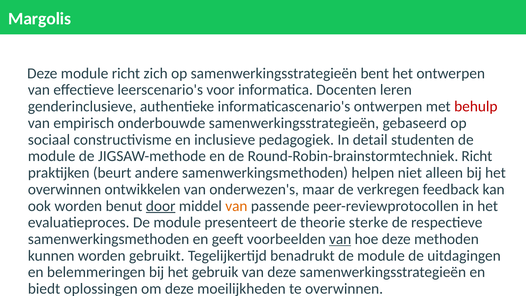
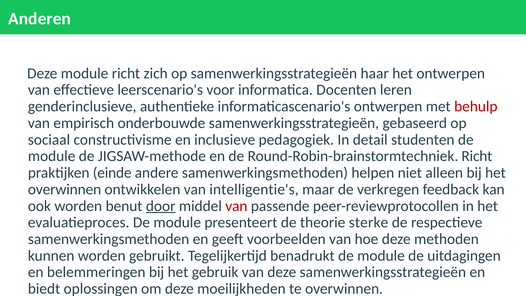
Margolis: Margolis -> Anderen
bent: bent -> haar
beurt: beurt -> einde
onderwezen's: onderwezen's -> intelligentie's
van at (236, 206) colour: orange -> red
van at (340, 239) underline: present -> none
